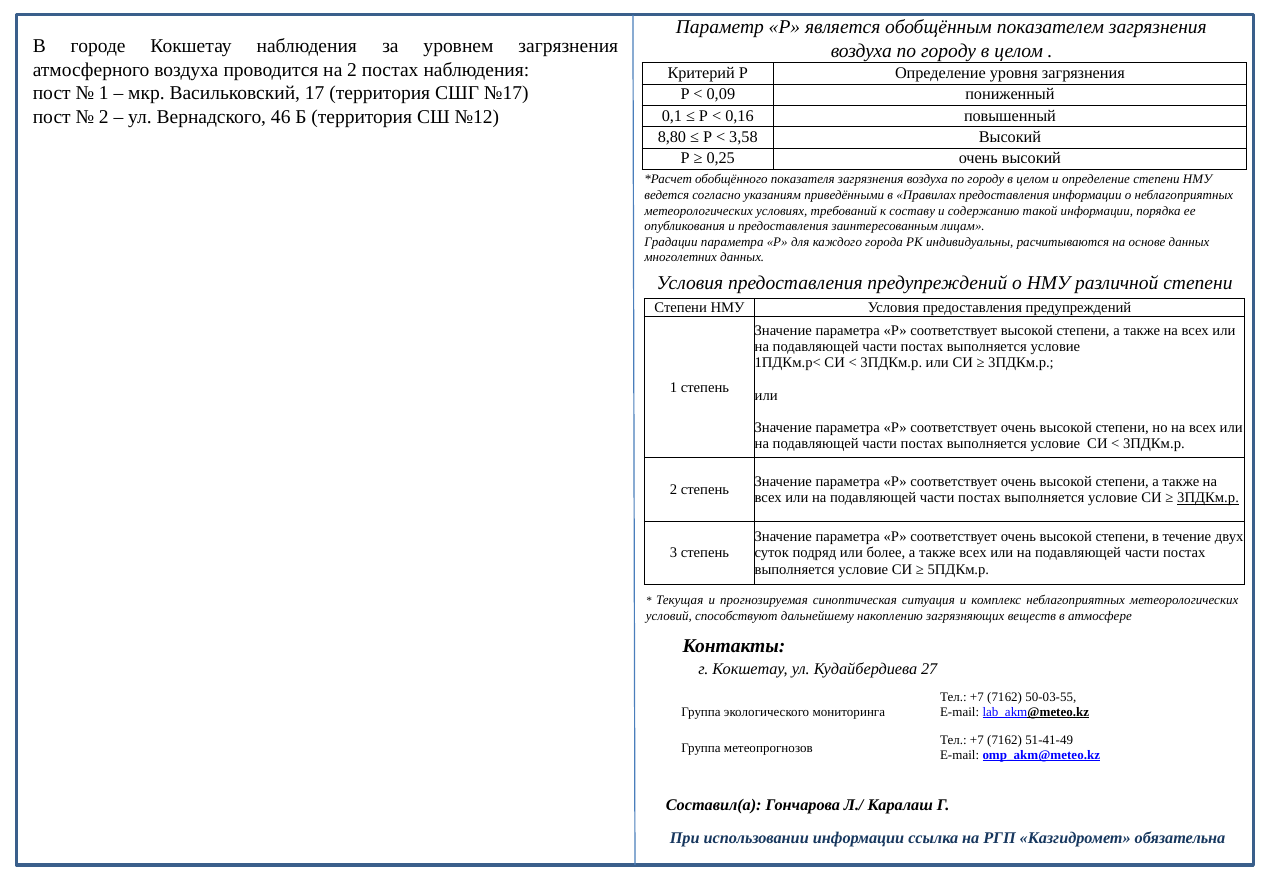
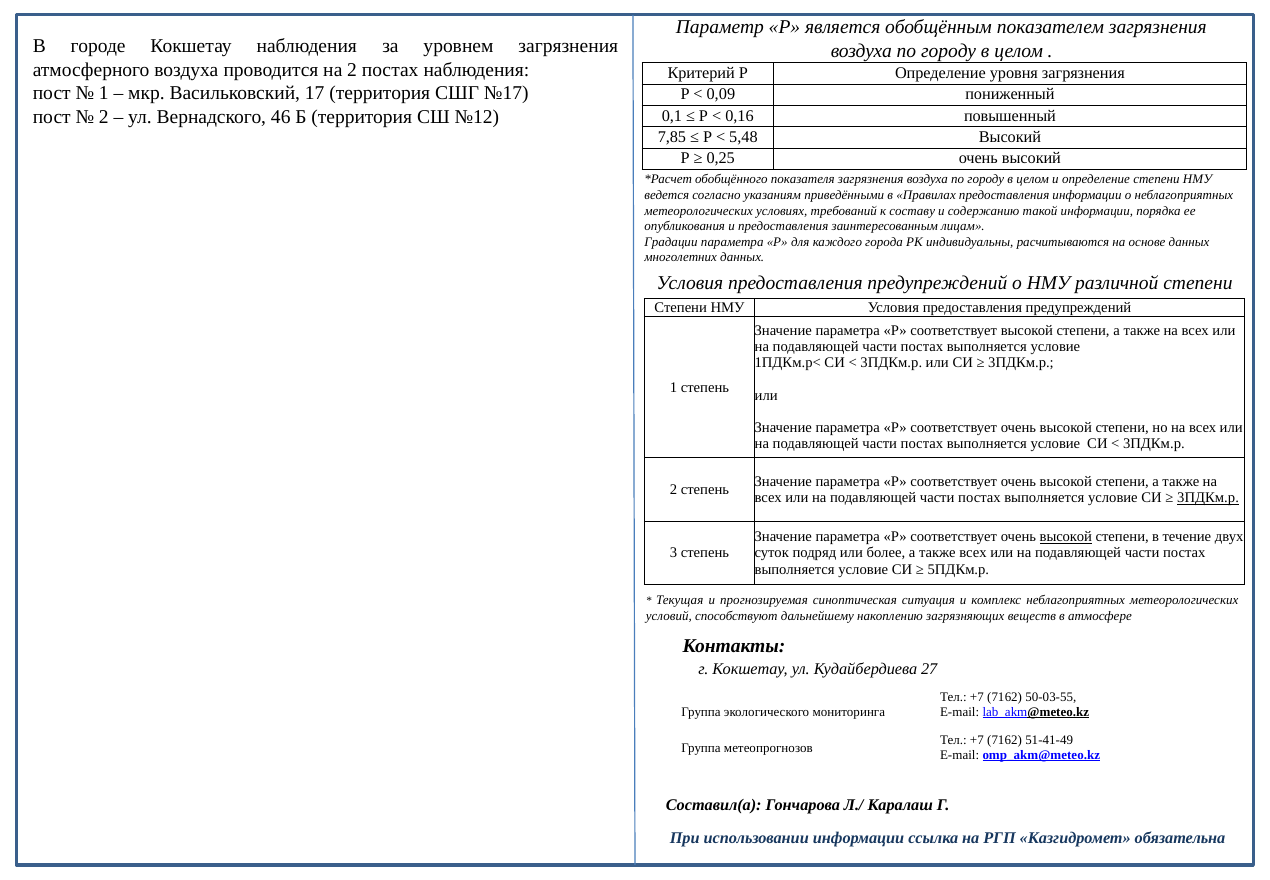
8,80: 8,80 -> 7,85
3,58: 3,58 -> 5,48
высокой at (1066, 536) underline: none -> present
